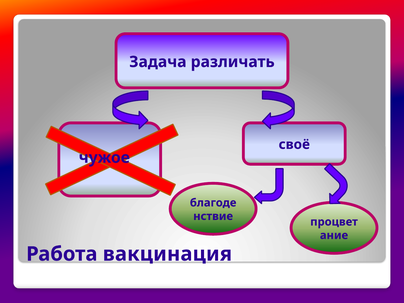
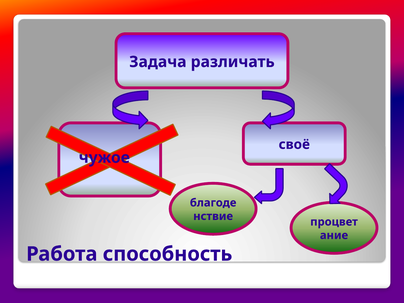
вакцинация: вакцинация -> способность
